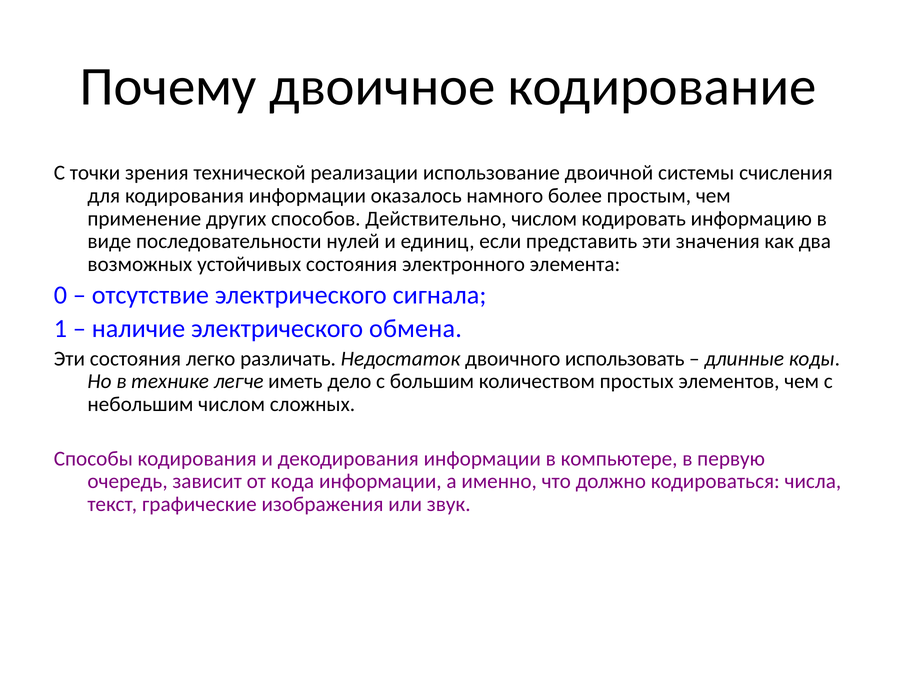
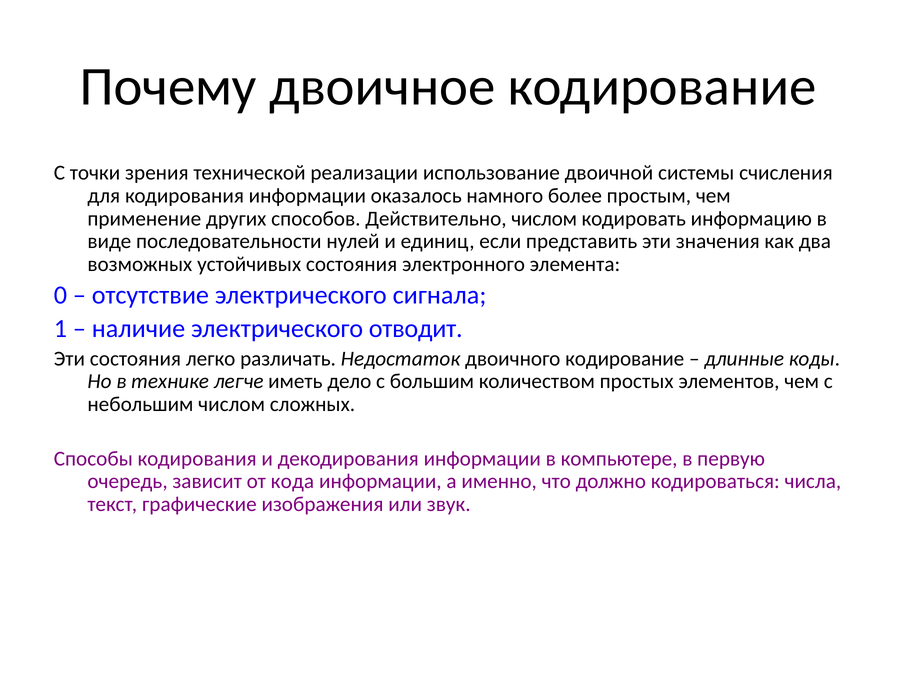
обмена: обмена -> отводит
двоичного использовать: использовать -> кодирование
